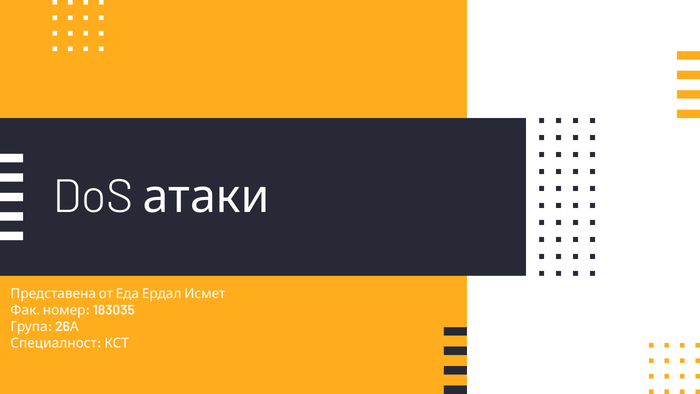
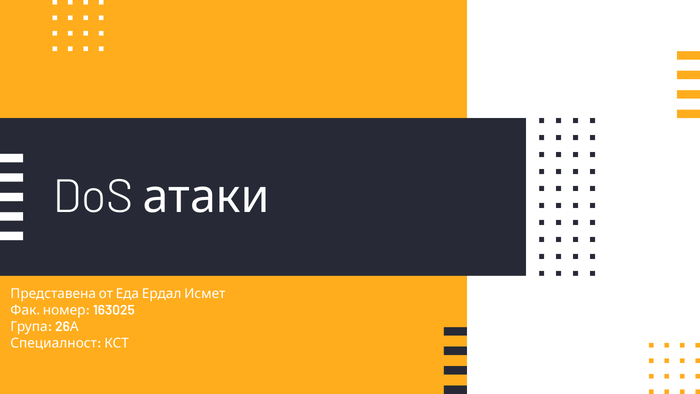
183035: 183035 -> 163025
